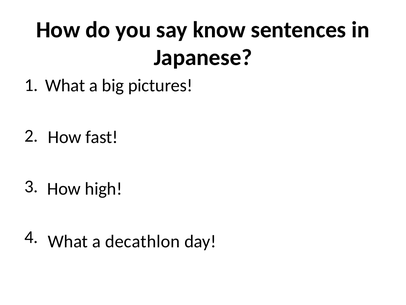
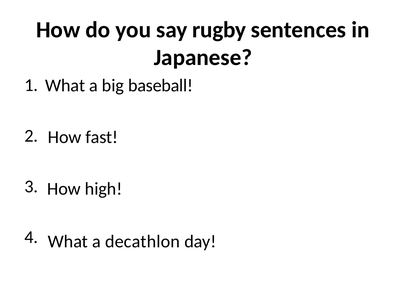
know: know -> rugby
pictures: pictures -> baseball
